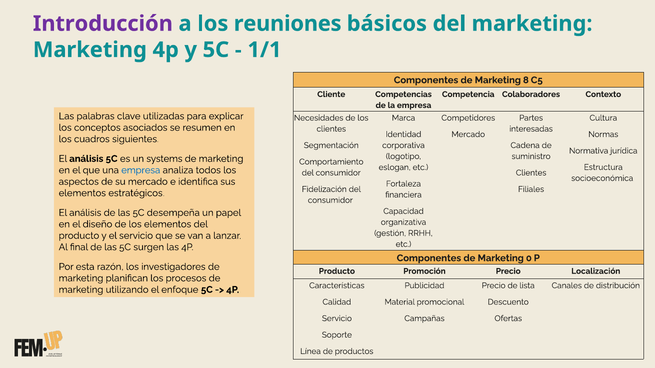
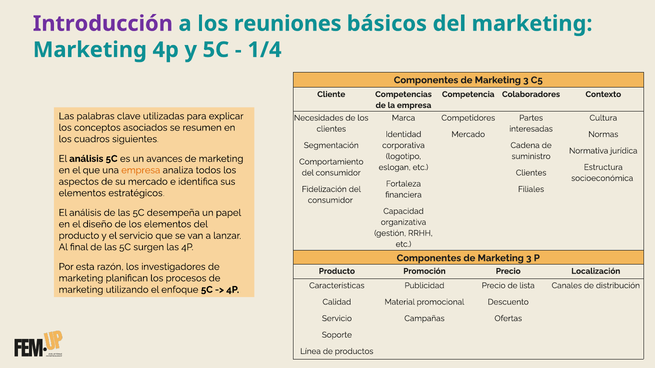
1/1: 1/1 -> 1/4
8 at (526, 80): 8 -> 3
systems: systems -> avances
empresa at (141, 170) colour: blue -> orange
0 at (529, 258): 0 -> 3
